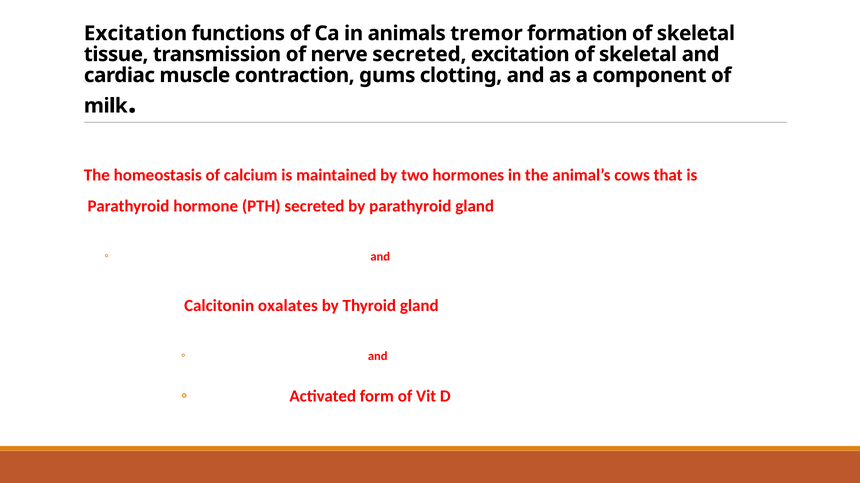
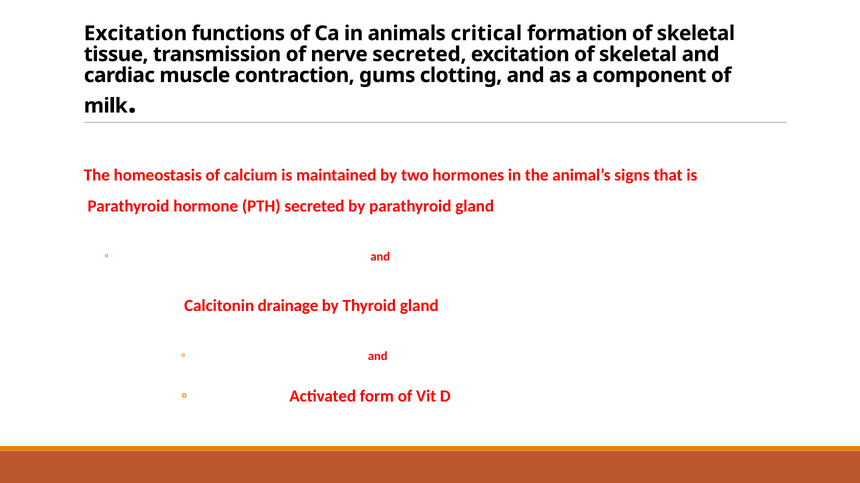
tremor: tremor -> critical
cows: cows -> signs
oxalates: oxalates -> drainage
